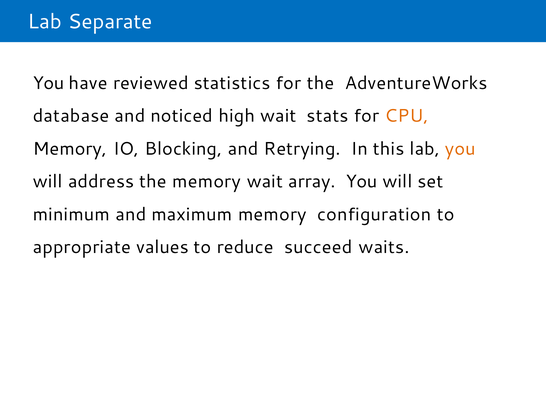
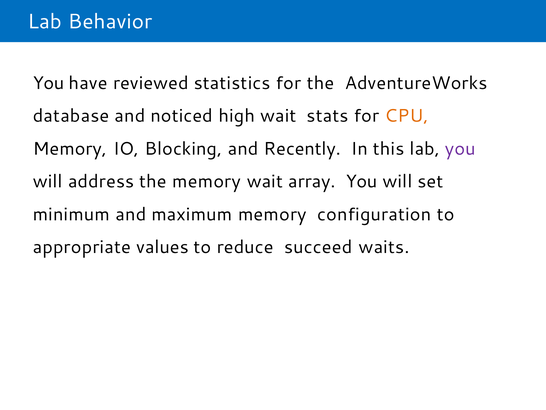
Separate: Separate -> Behavior
Retrying: Retrying -> Recently
you at (460, 149) colour: orange -> purple
